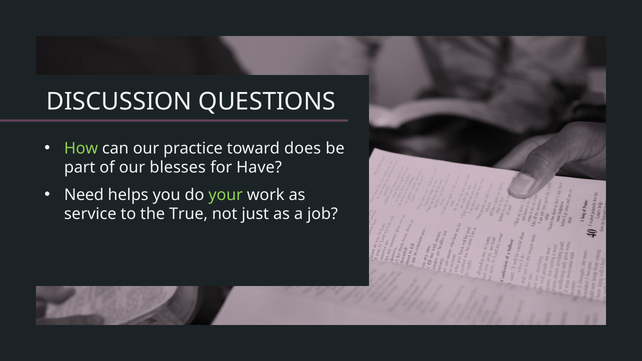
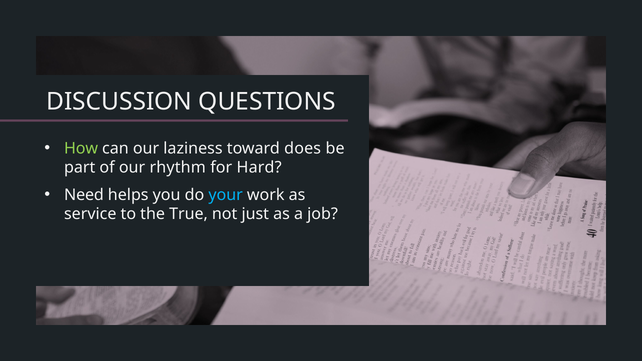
practice: practice -> laziness
blesses: blesses -> rhythm
Have: Have -> Hard
your colour: light green -> light blue
